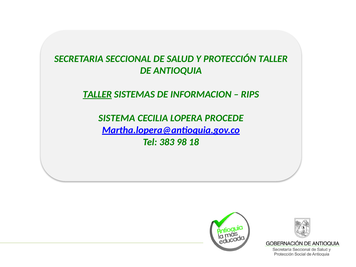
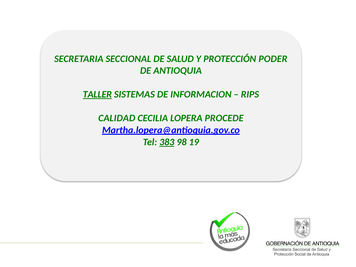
PROTECCIÓN TALLER: TALLER -> PODER
SISTEMA: SISTEMA -> CALIDAD
383 underline: none -> present
18: 18 -> 19
